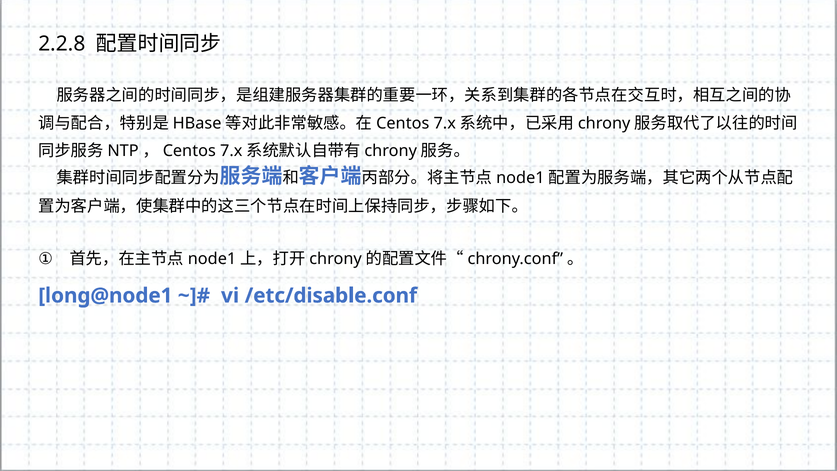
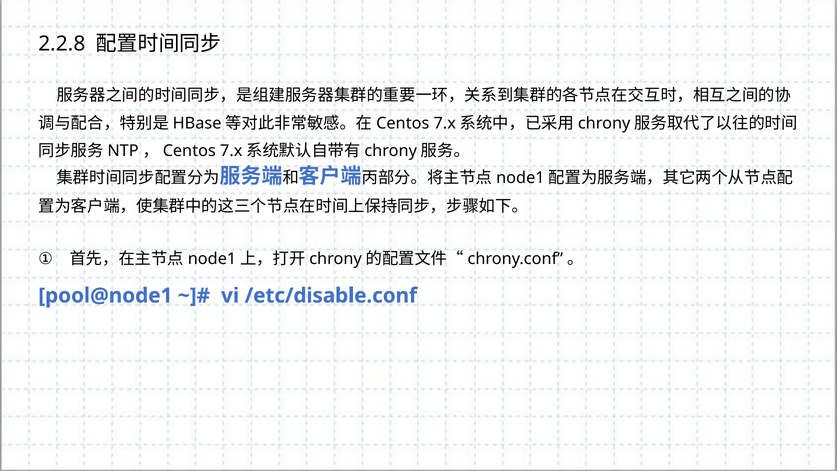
long@node1: long@node1 -> pool@node1
